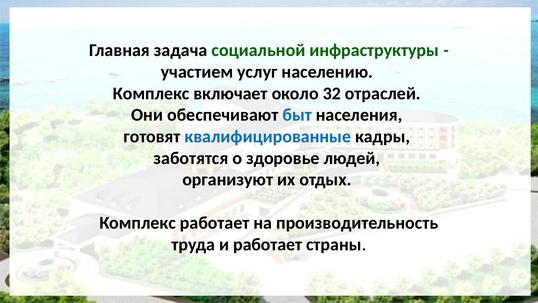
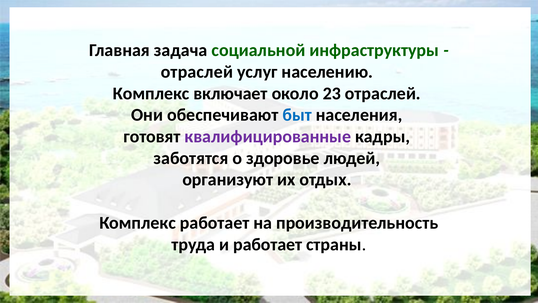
участием at (197, 72): участием -> отраслей
32: 32 -> 23
квалифицированные colour: blue -> purple
